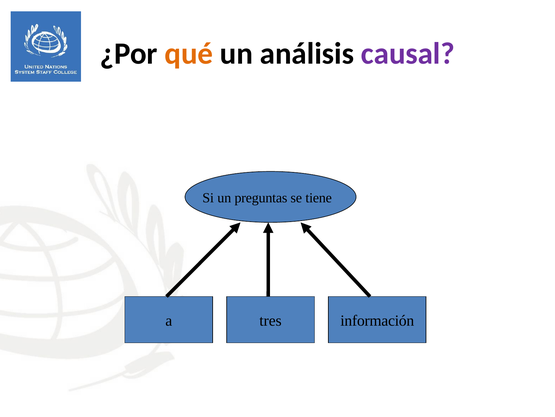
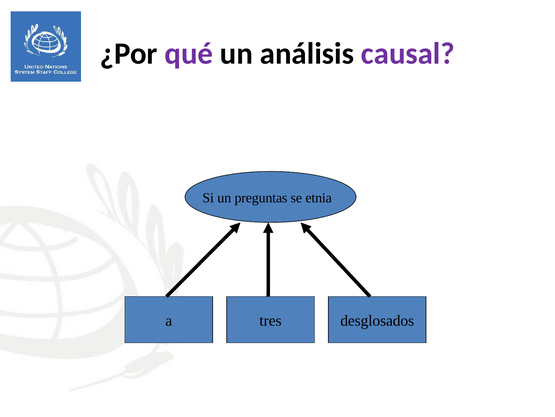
qué colour: orange -> purple
tiene: tiene -> etnia
información: información -> desglosados
